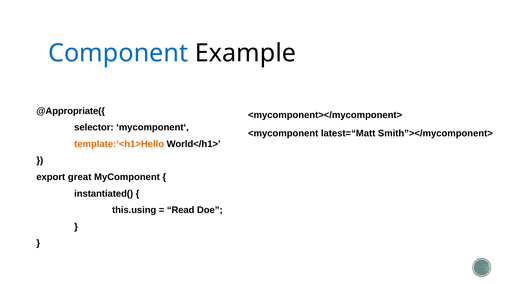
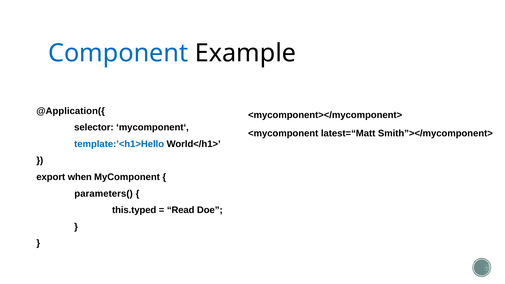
@Appropriate({: @Appropriate({ -> @Application({
template:’<h1>Hello colour: orange -> blue
great: great -> when
instantiated(: instantiated( -> parameters(
this.using: this.using -> this.typed
